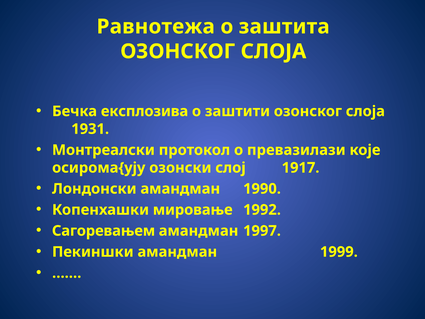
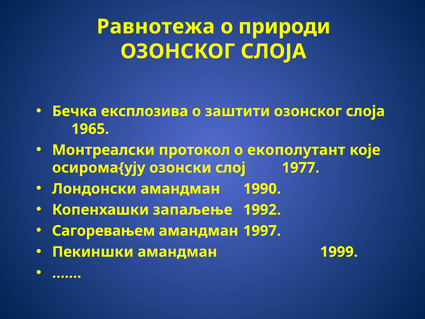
заштита: заштита -> природи
1931: 1931 -> 1965
превазилази: превазилази -> екополутант
1917: 1917 -> 1977
мировање: мировање -> запаљење
